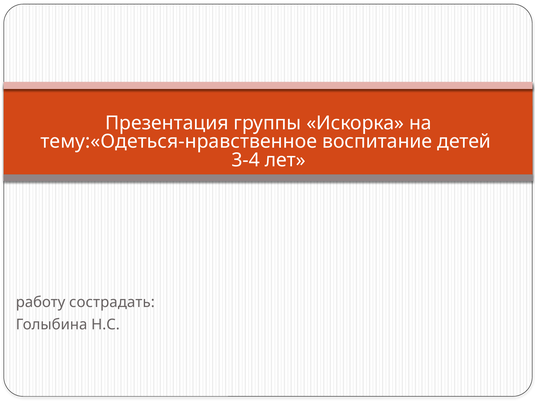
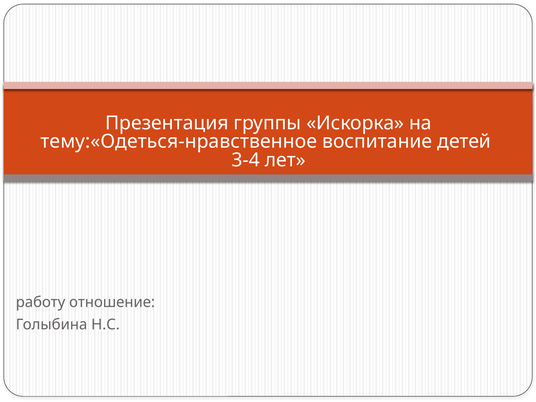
сострадать: сострадать -> отношение
